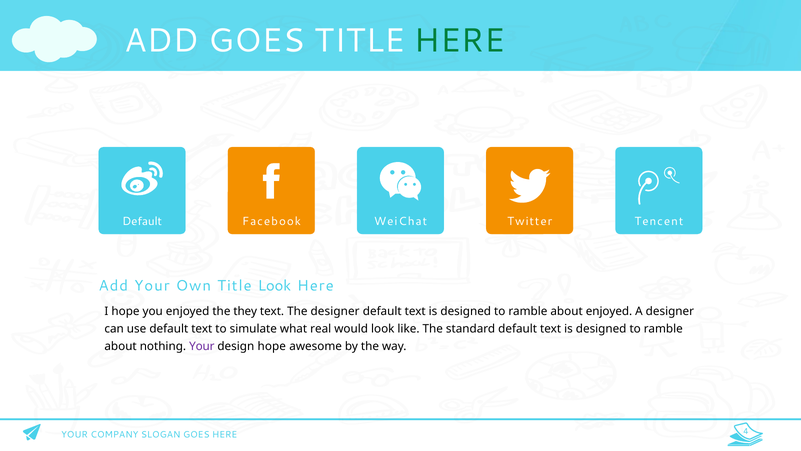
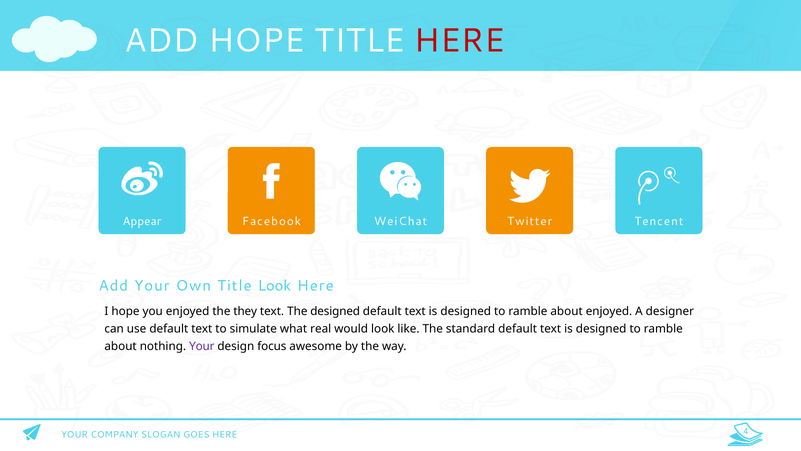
ADD GOES: GOES -> HOPE
HERE at (460, 41) colour: green -> red
Default at (142, 221): Default -> Appear
The designer: designer -> designed
design hope: hope -> focus
